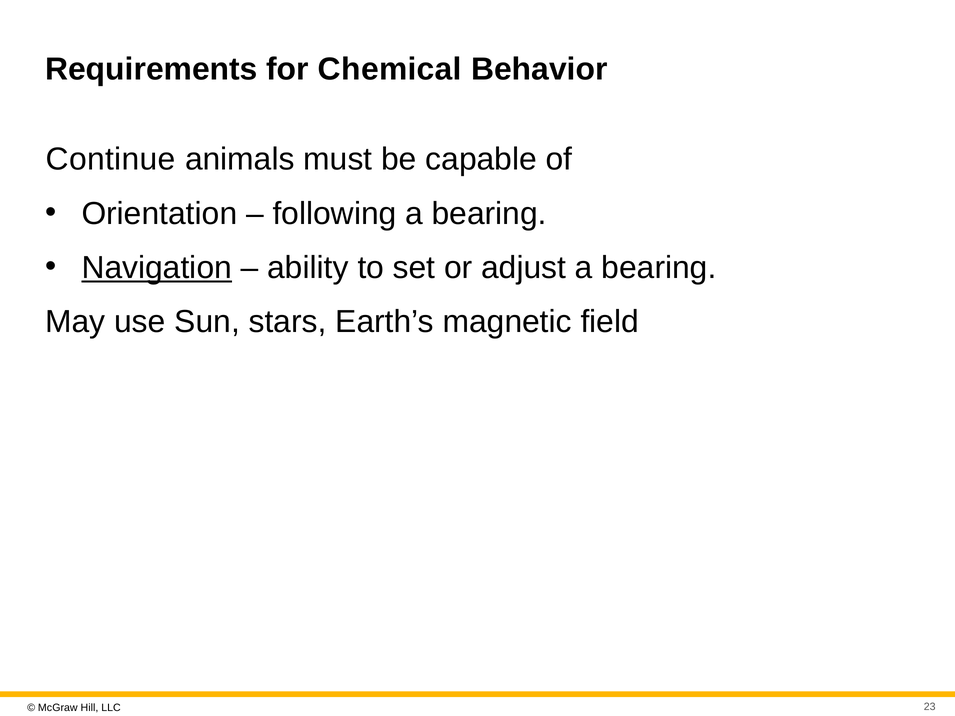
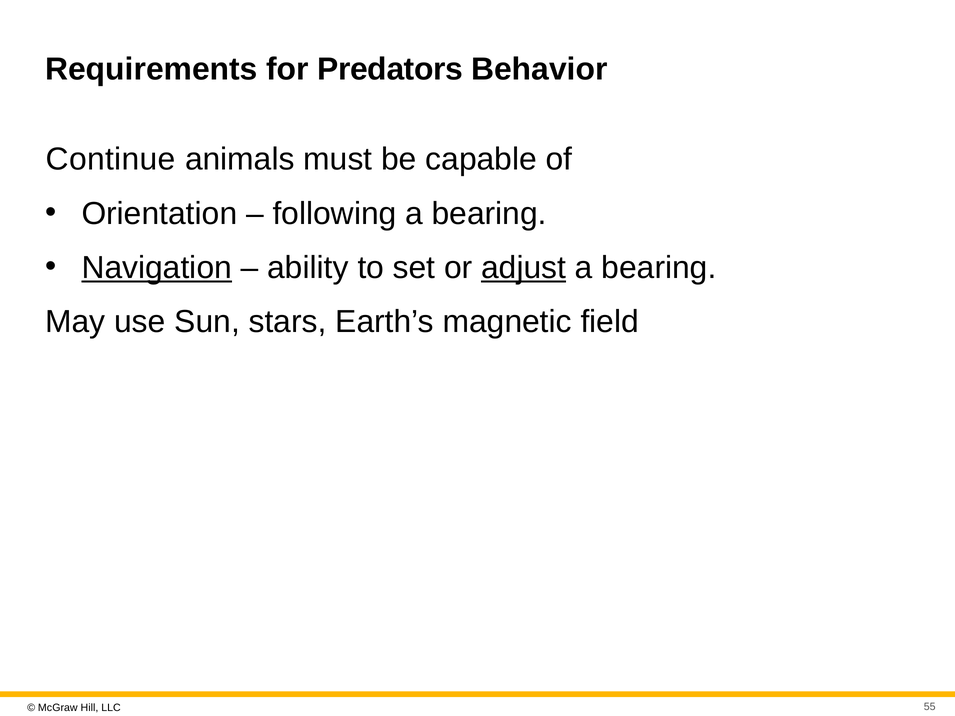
Chemical: Chemical -> Predators
adjust underline: none -> present
23: 23 -> 55
